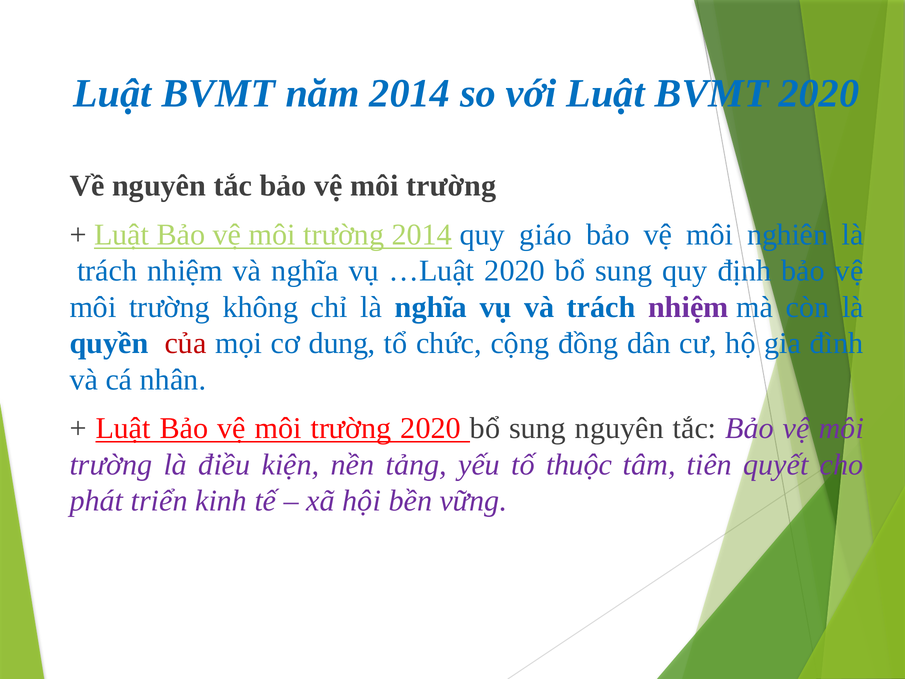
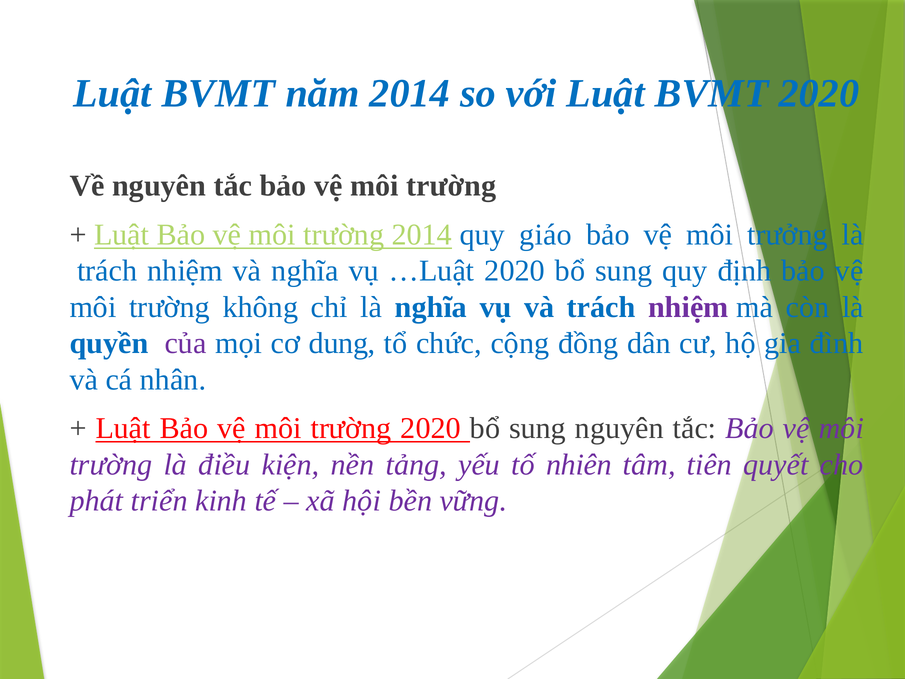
nghiên: nghiên -> trưởng
của colour: red -> purple
thuộc: thuộc -> nhiên
